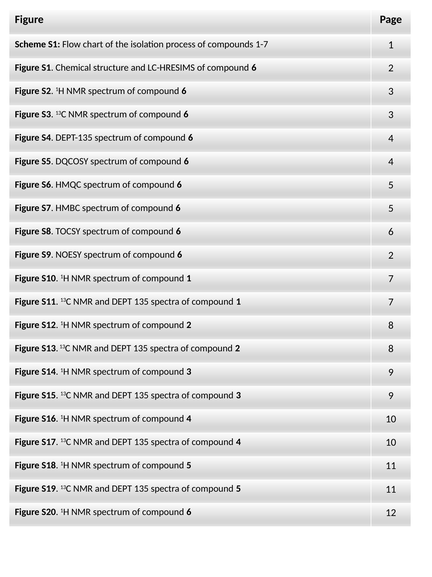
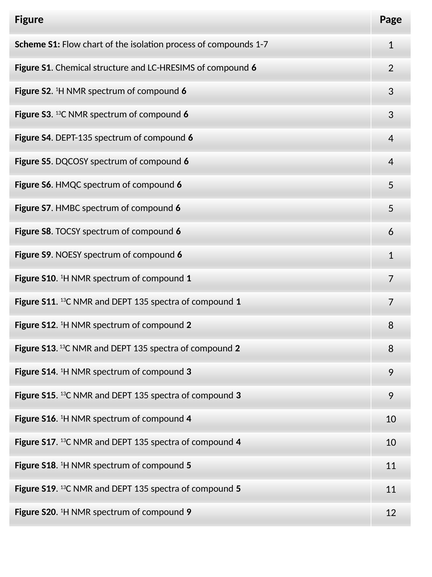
2 at (391, 255): 2 -> 1
6 at (189, 511): 6 -> 9
